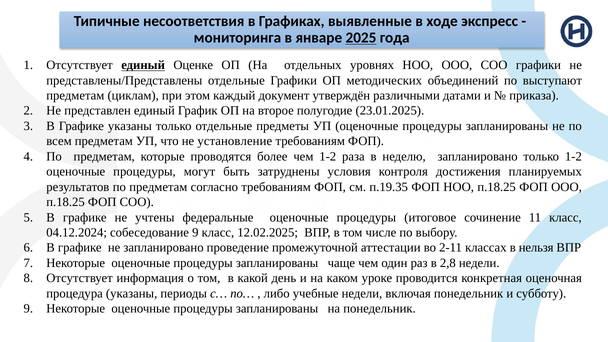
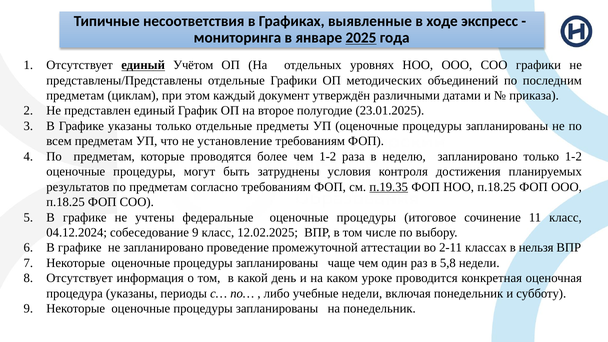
Оценке: Оценке -> Учётом
выступают: выступают -> последним
п.19.35 underline: none -> present
2,8: 2,8 -> 5,8
